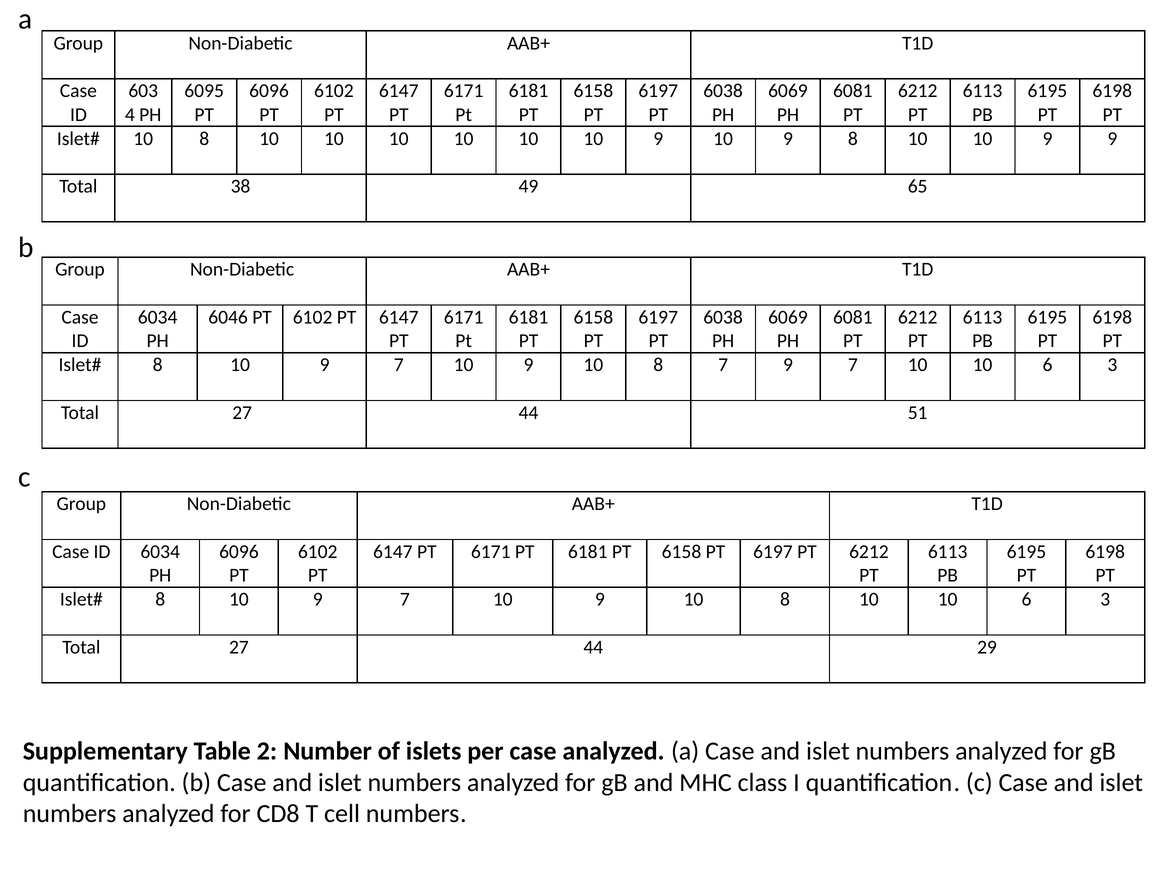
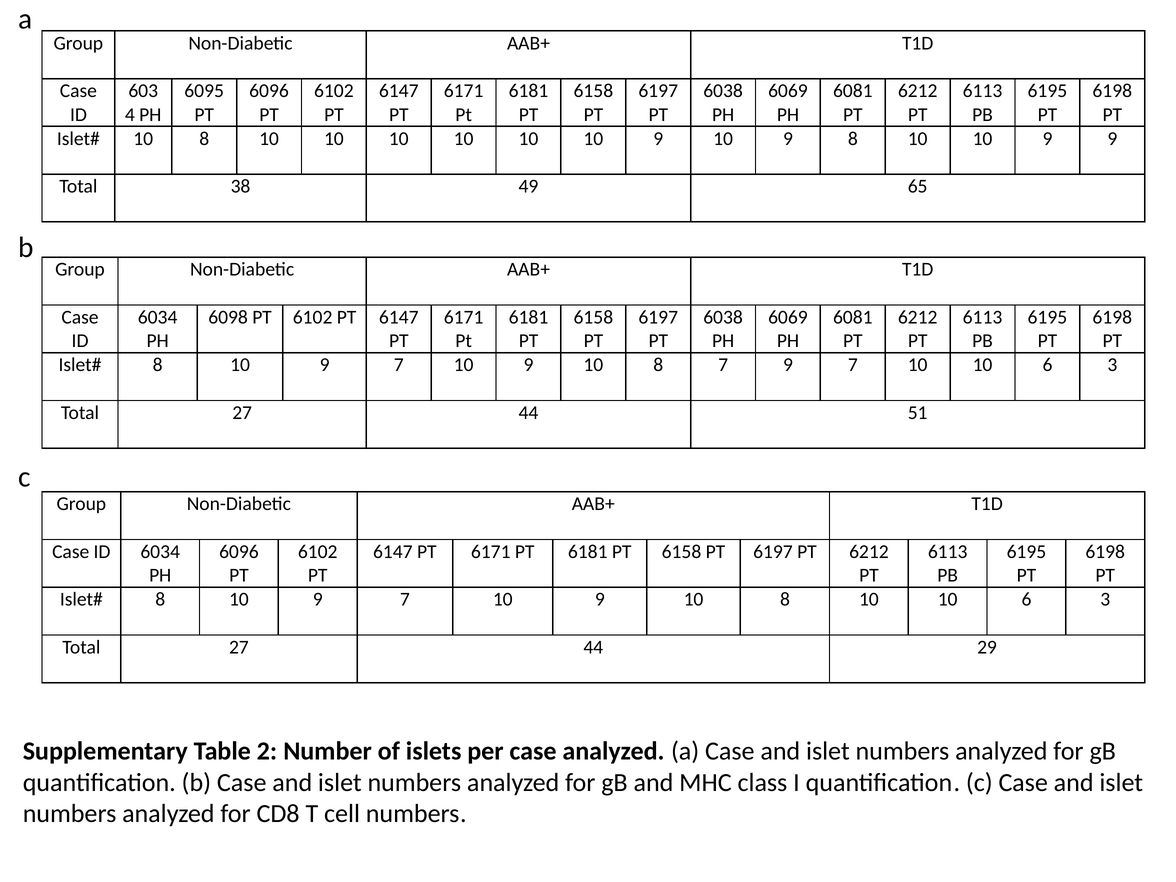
6046: 6046 -> 6098
